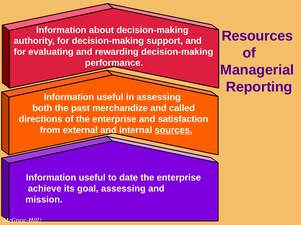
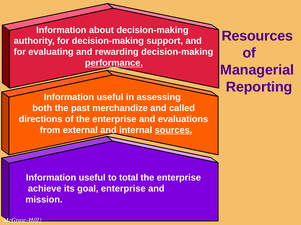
performance underline: none -> present
satisfaction: satisfaction -> evaluations
date: date -> total
goal assessing: assessing -> enterprise
